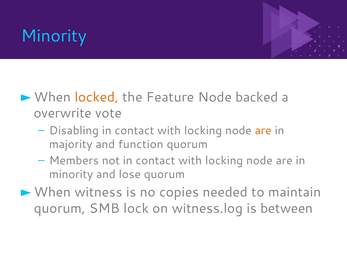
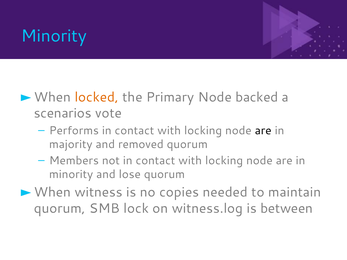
Feature: Feature -> Primary
overwrite: overwrite -> scenarios
Disabling: Disabling -> Performs
are at (263, 131) colour: orange -> black
function: function -> removed
